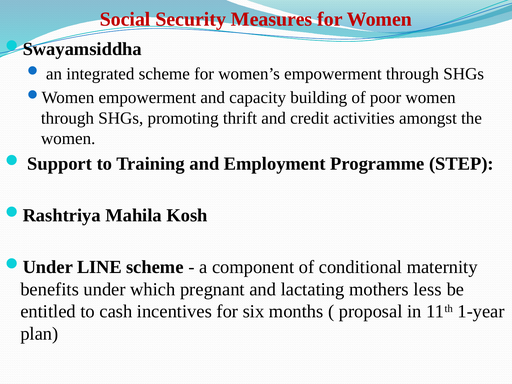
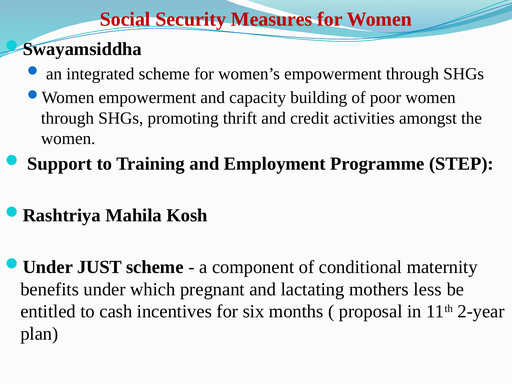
LINE: LINE -> JUST
1-year: 1-year -> 2-year
